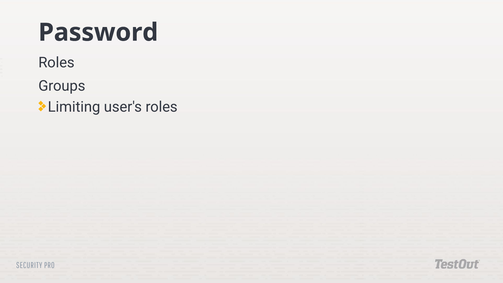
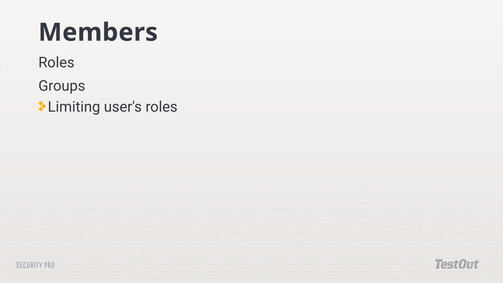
Password: Password -> Members
